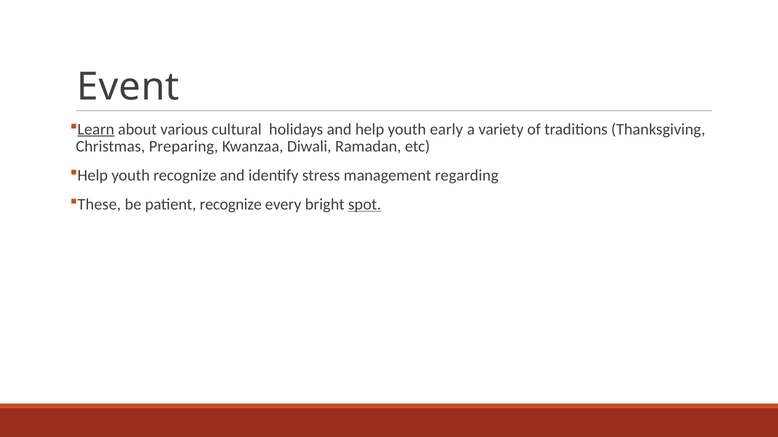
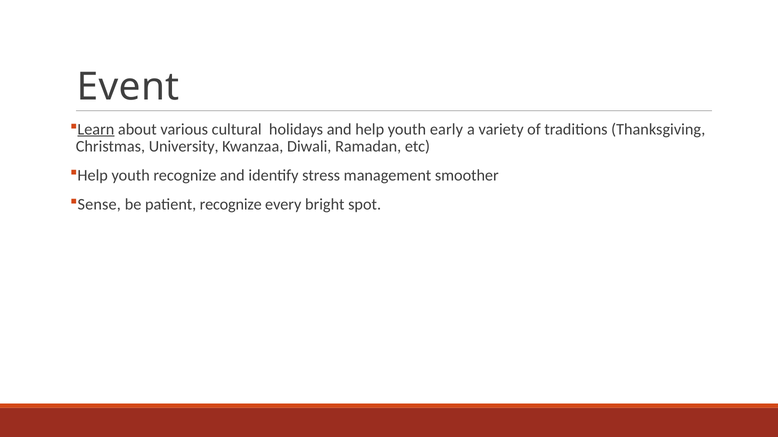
Preparing: Preparing -> University
regarding: regarding -> smoother
These: These -> Sense
spot underline: present -> none
